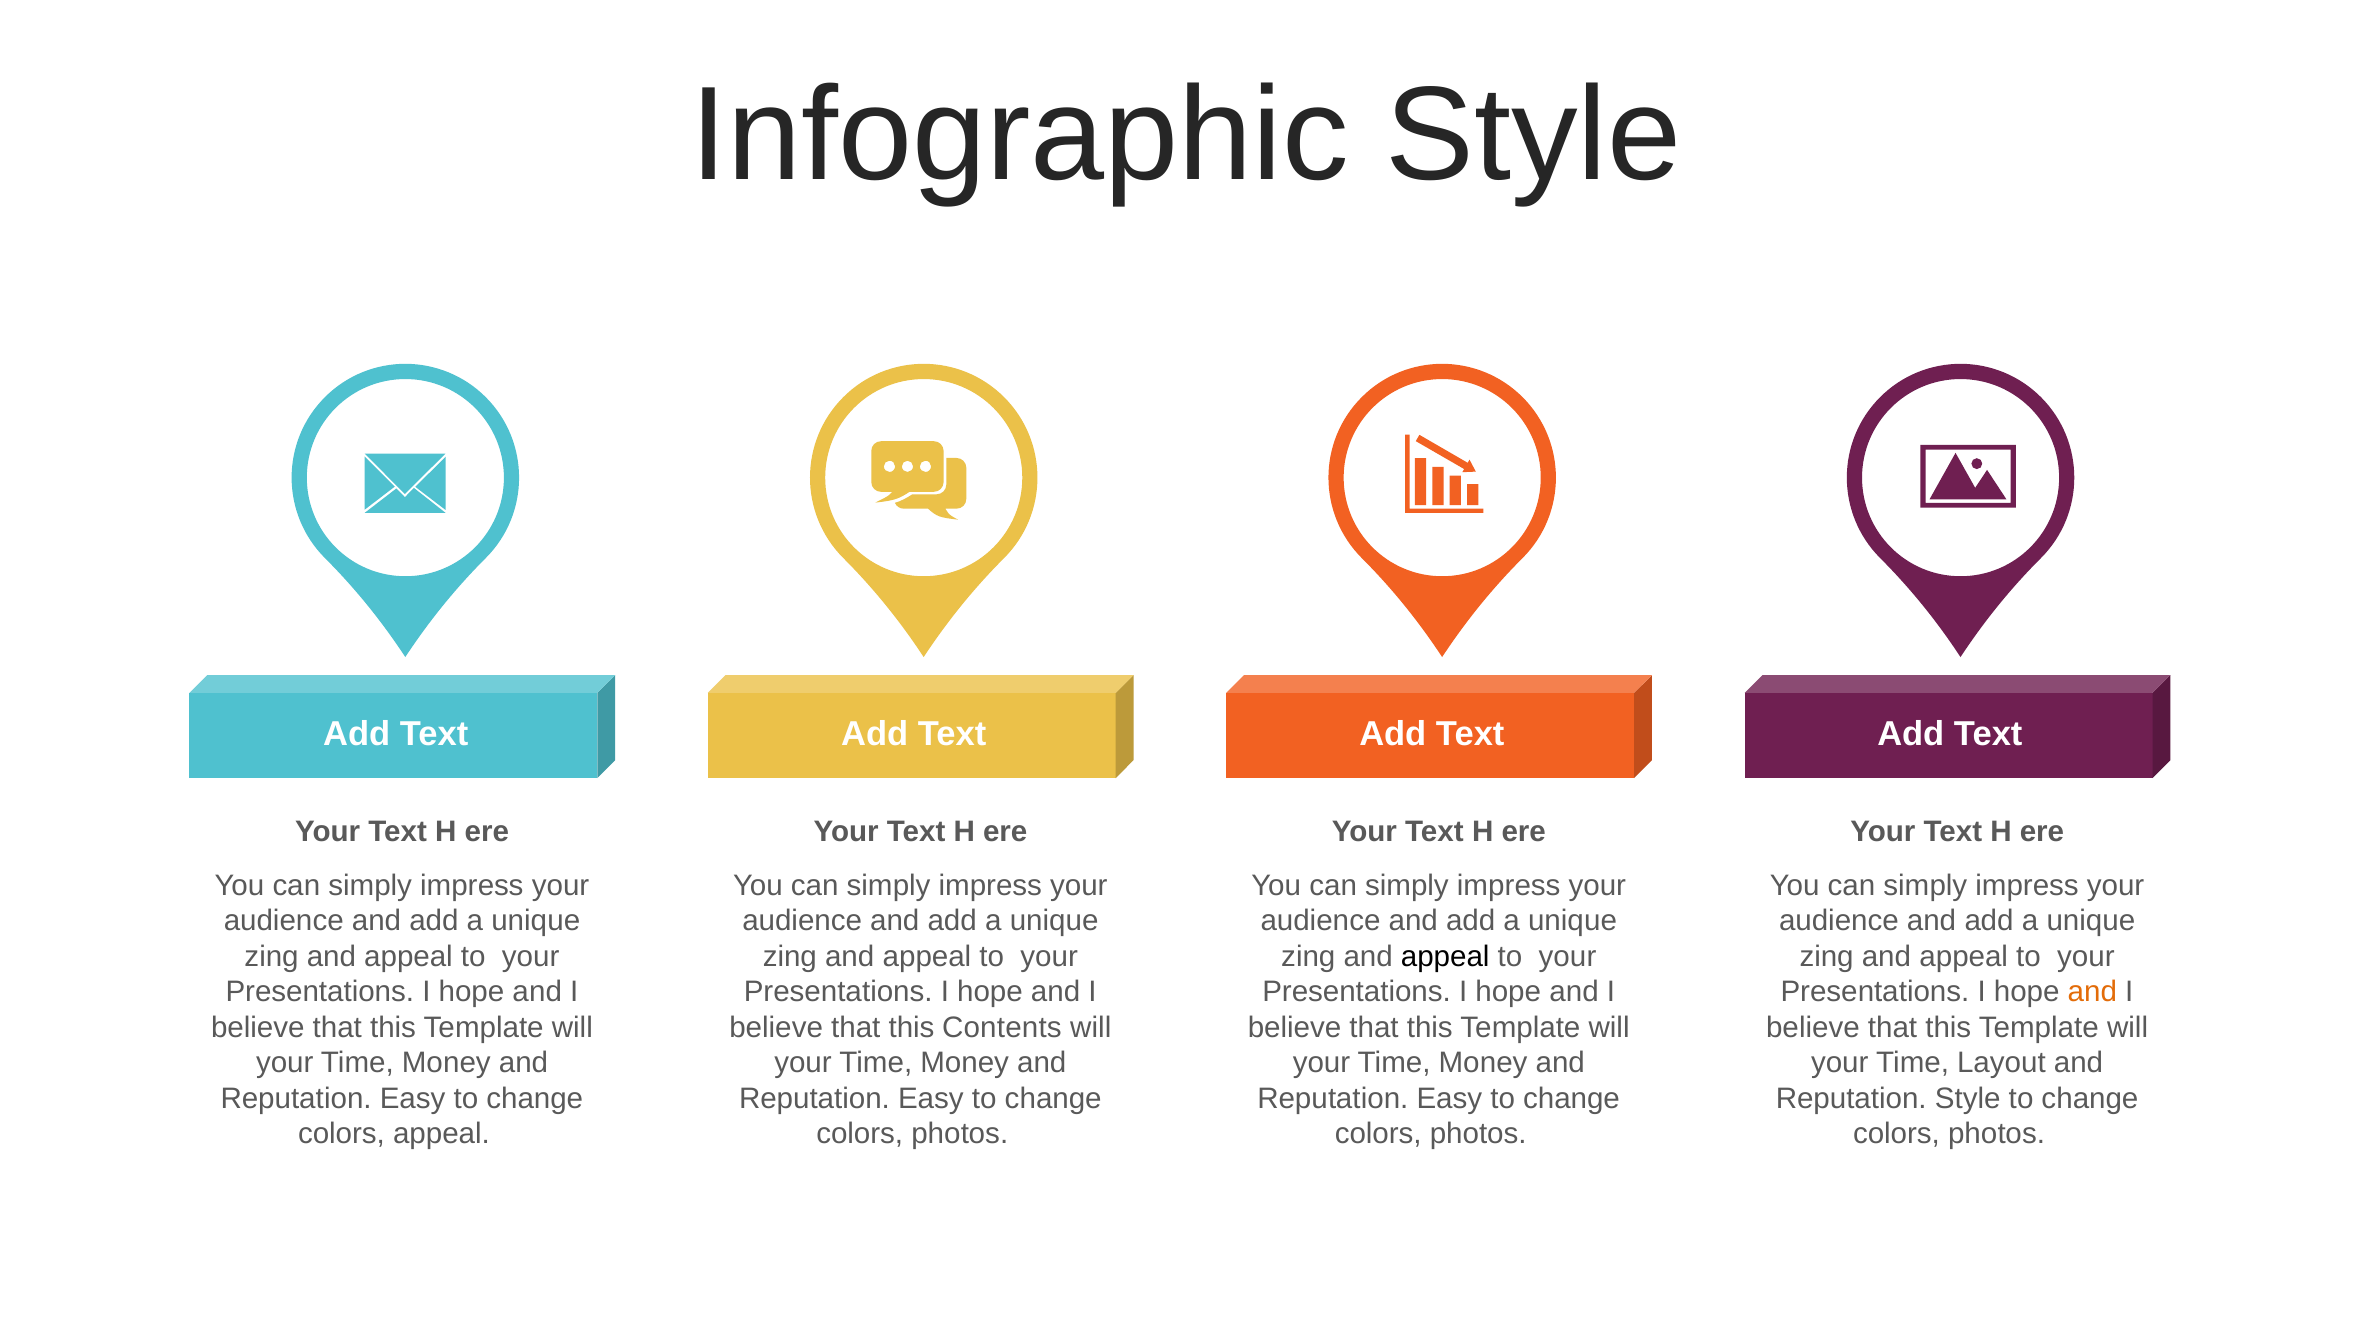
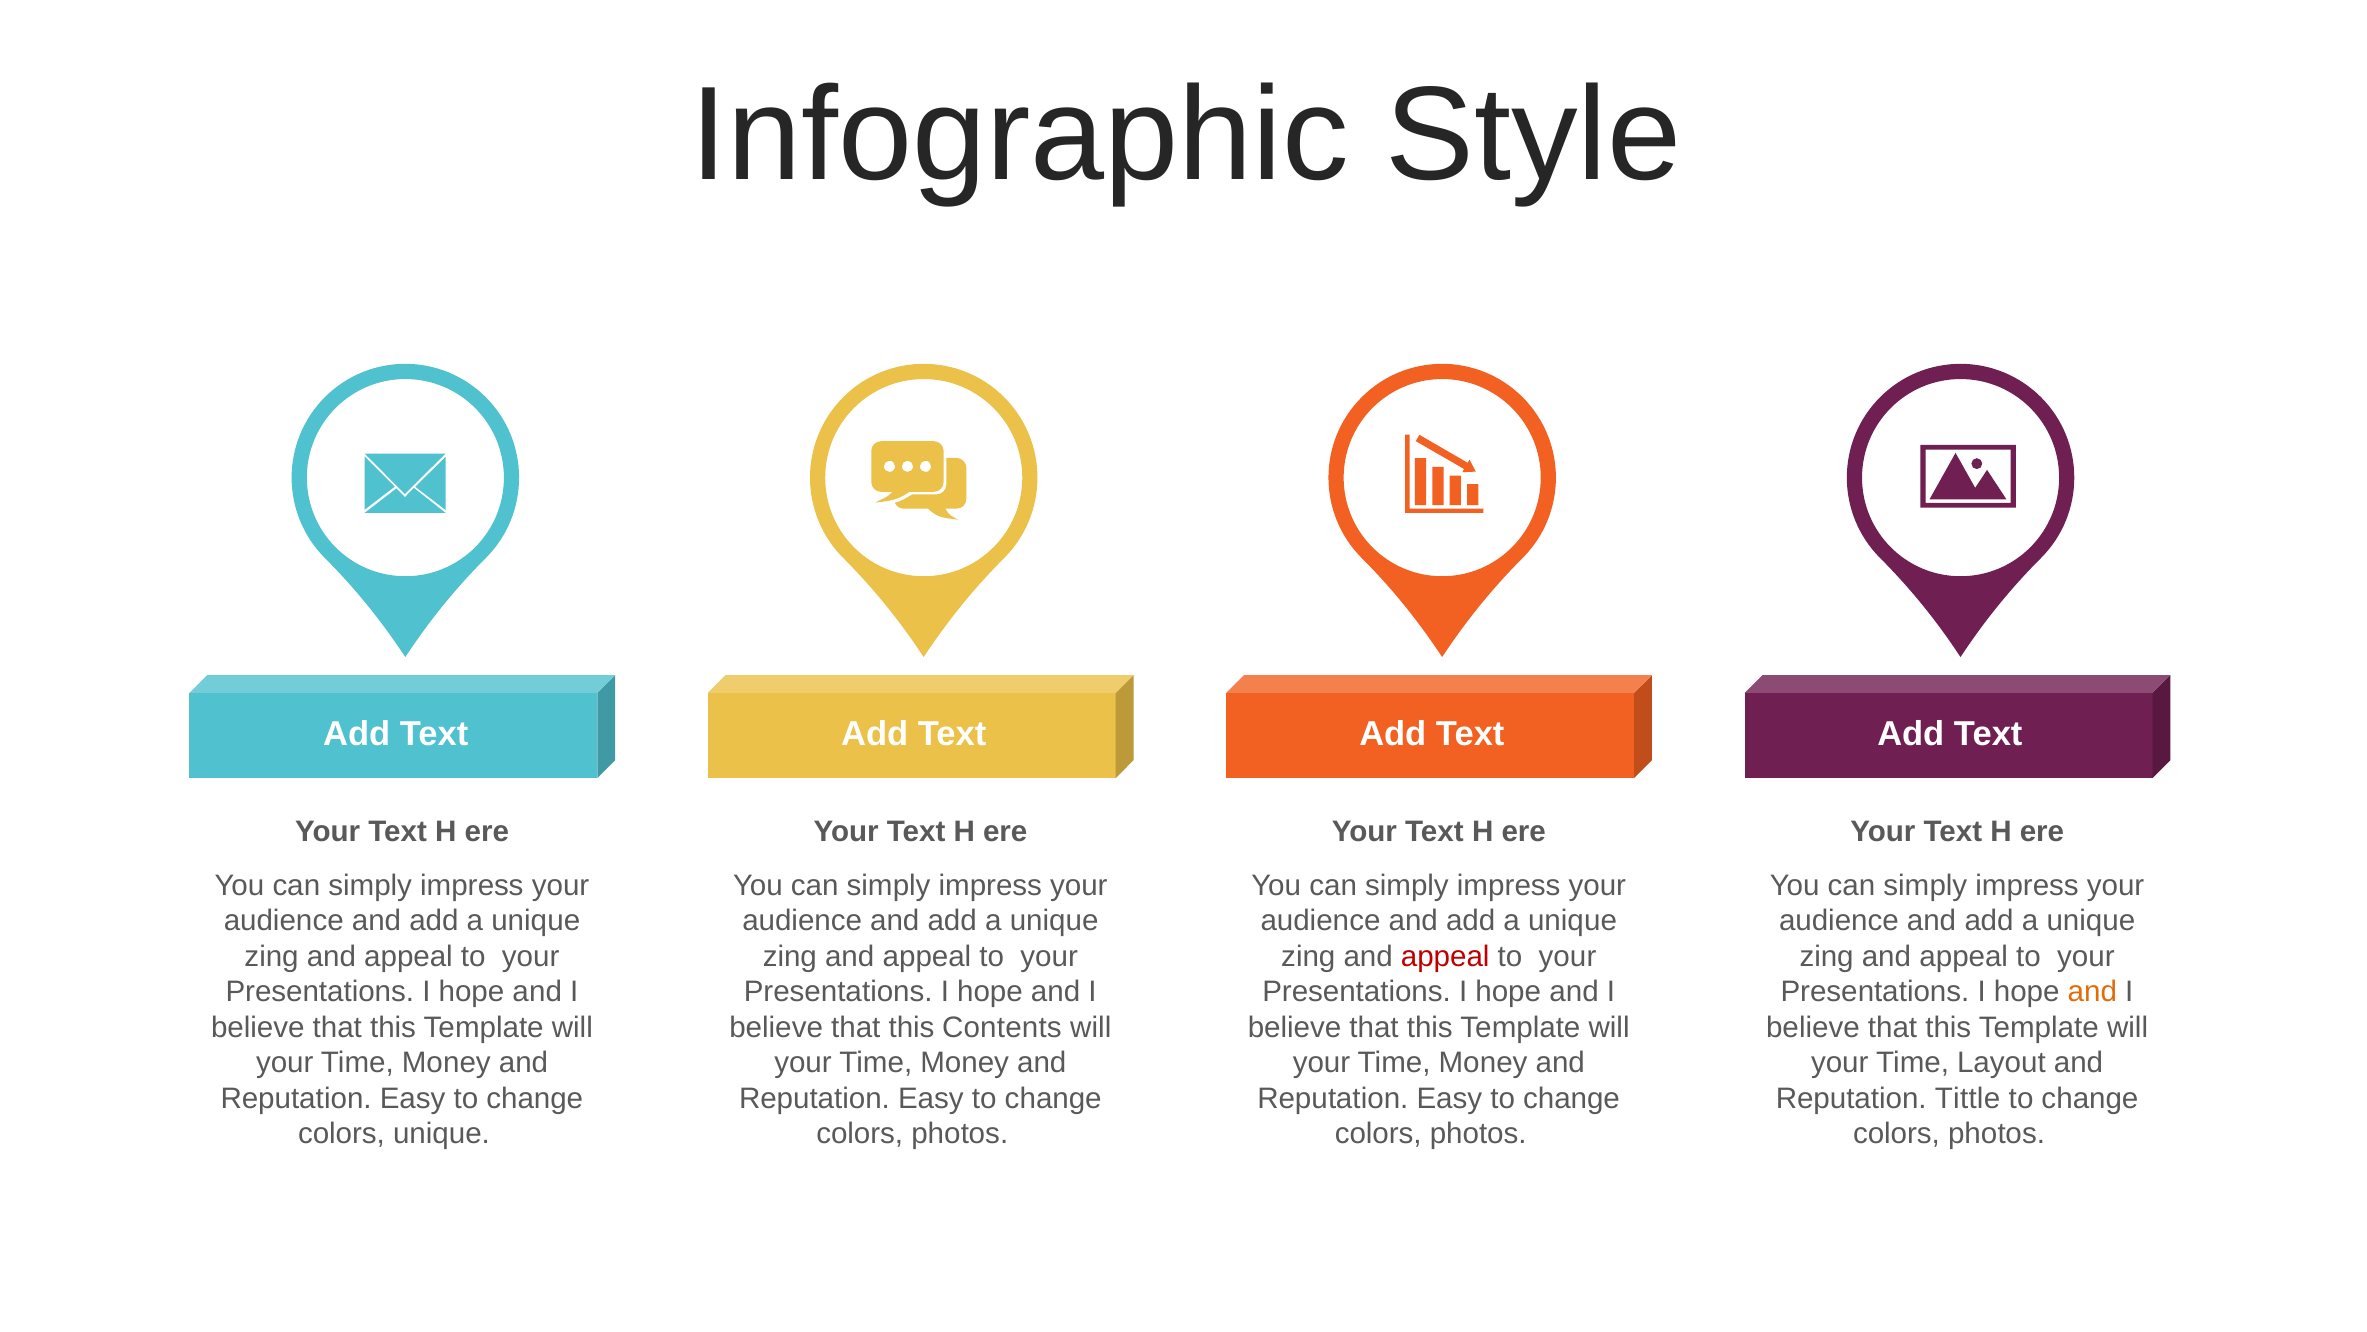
appeal at (1445, 956) colour: black -> red
Reputation Style: Style -> Tittle
colors appeal: appeal -> unique
